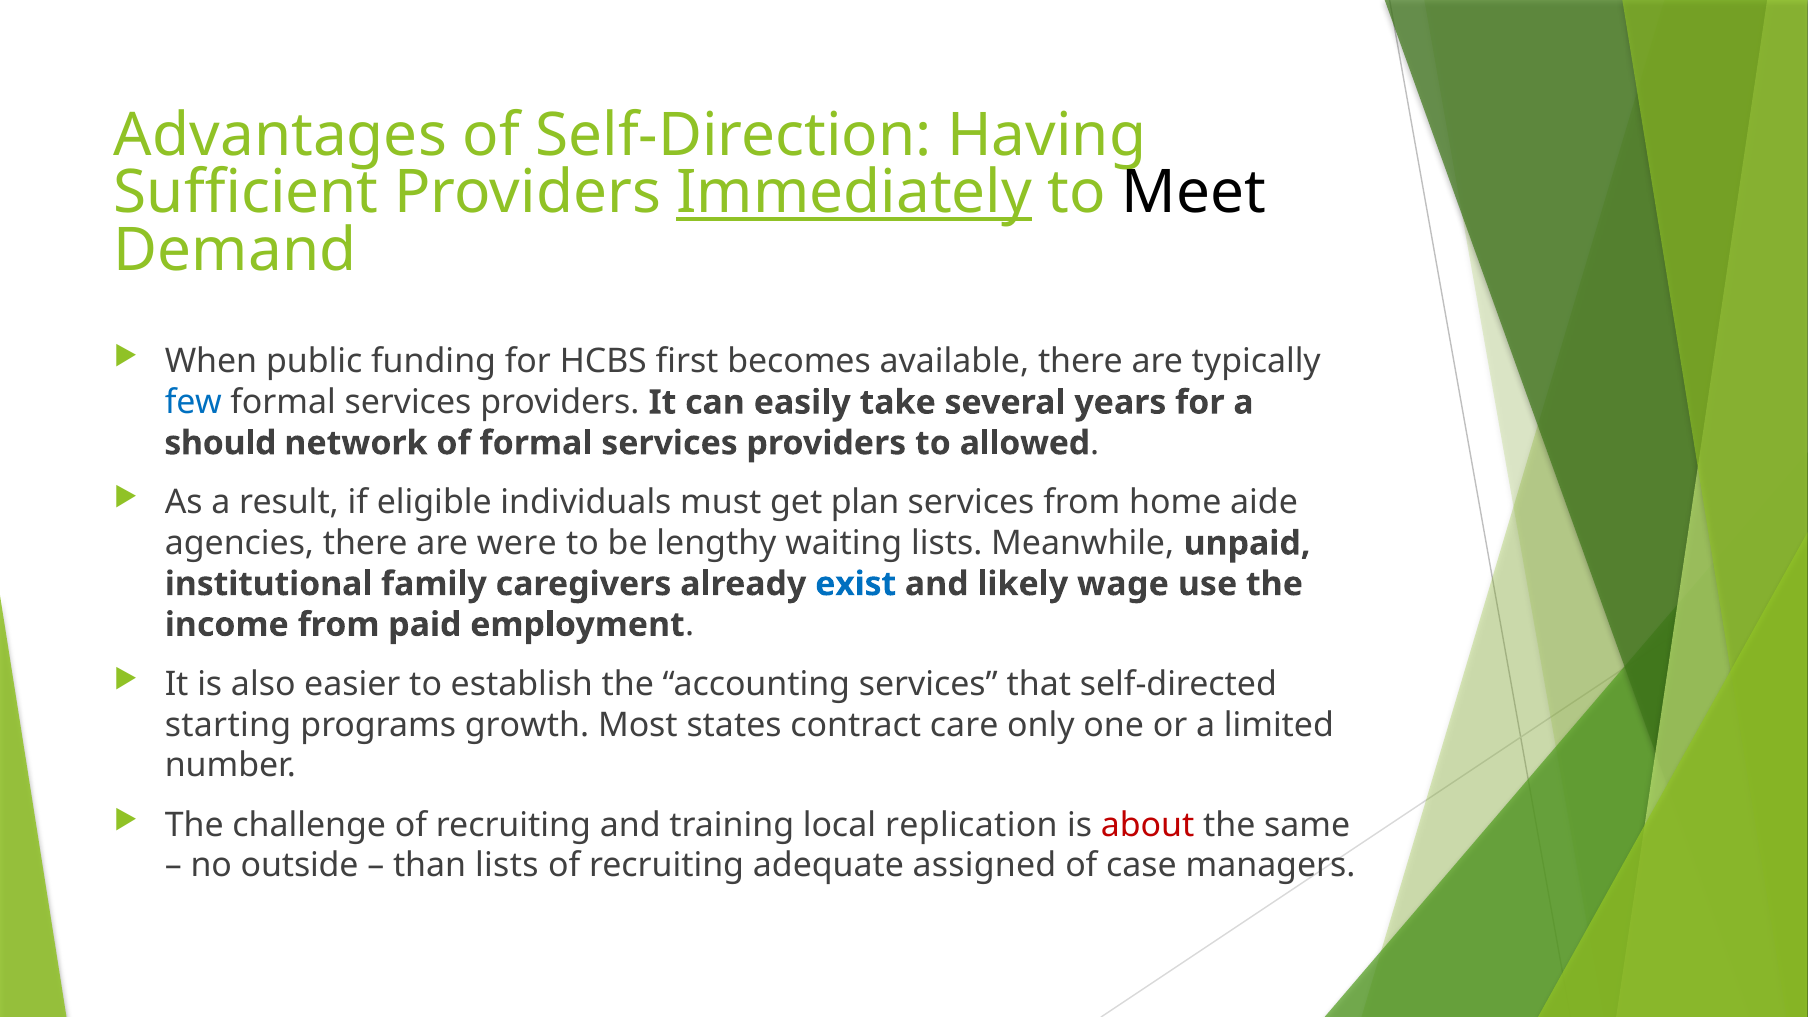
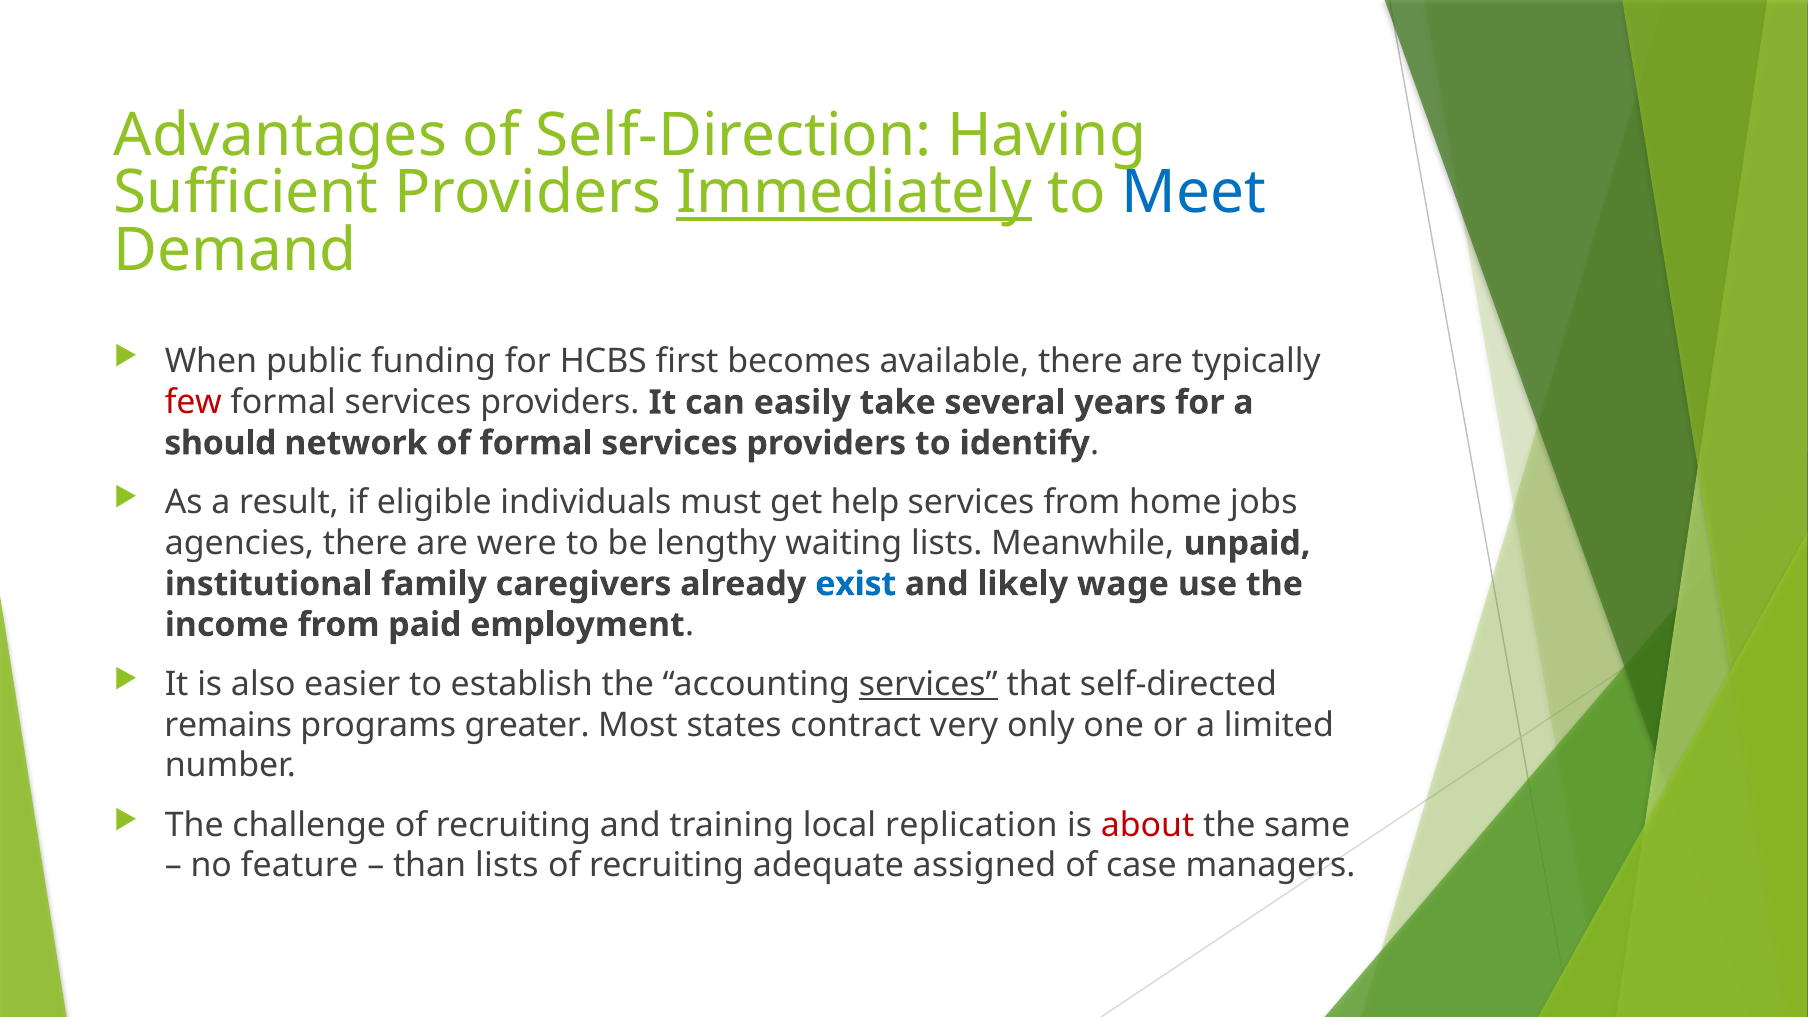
Meet colour: black -> blue
few colour: blue -> red
allowed: allowed -> identify
plan: plan -> help
aide: aide -> jobs
services at (928, 684) underline: none -> present
starting: starting -> remains
growth: growth -> greater
care: care -> very
outside: outside -> feature
